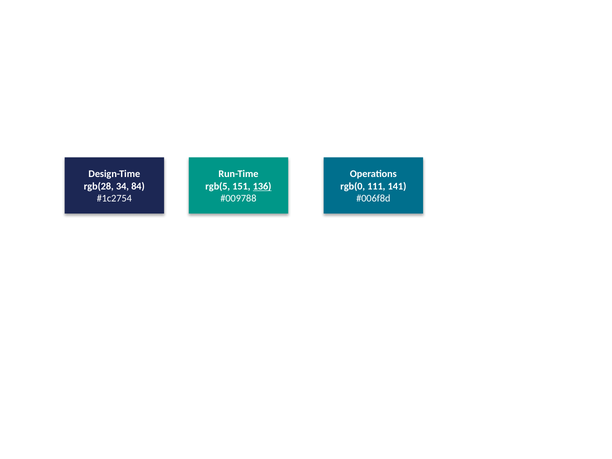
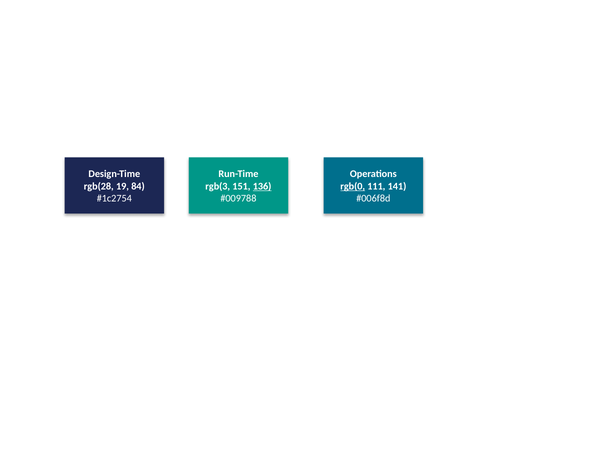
34: 34 -> 19
rgb(5: rgb(5 -> rgb(3
rgb(0 underline: none -> present
